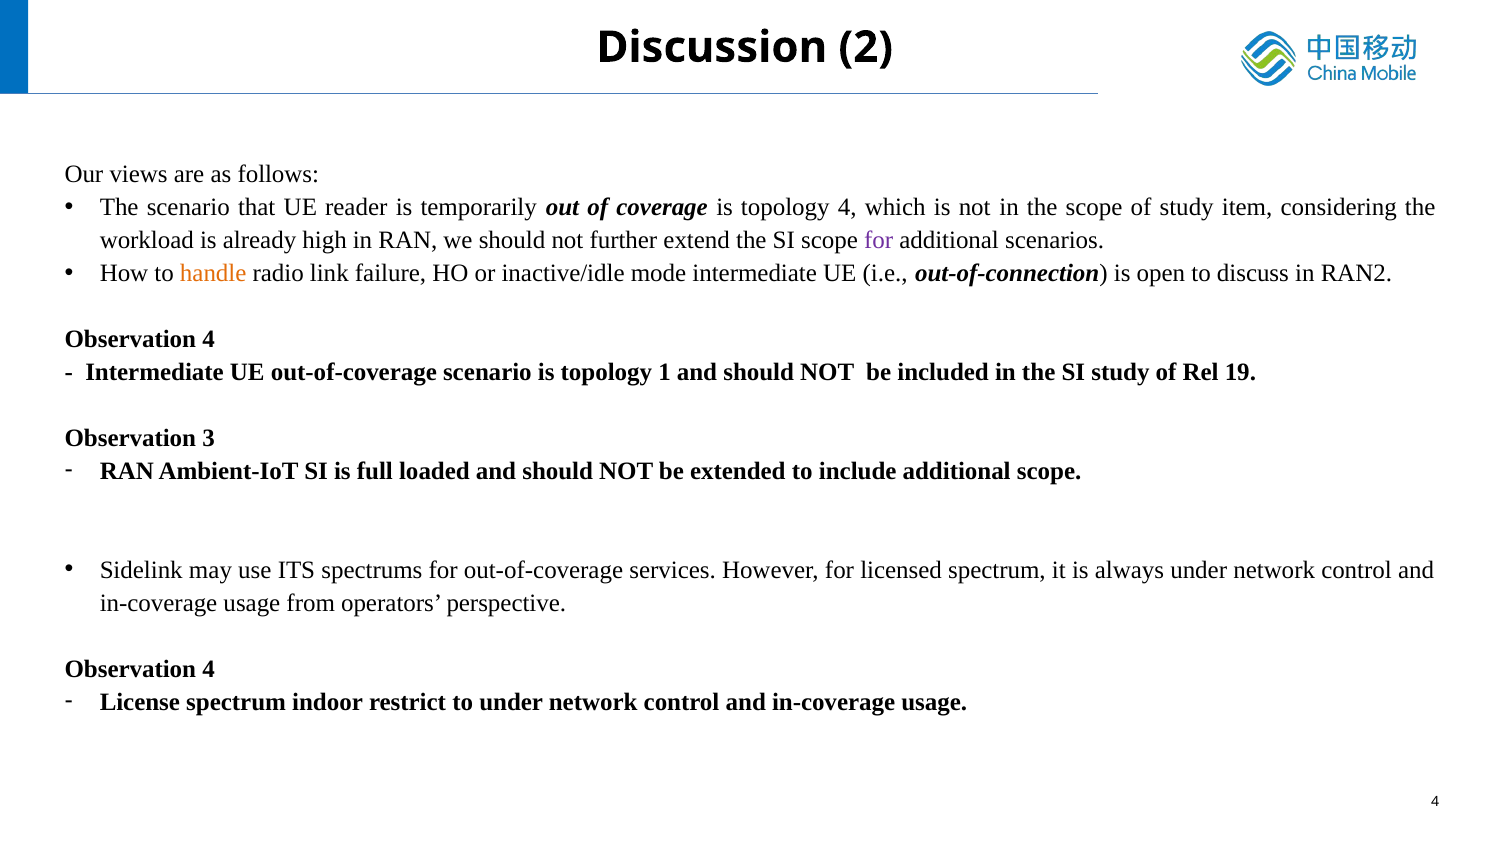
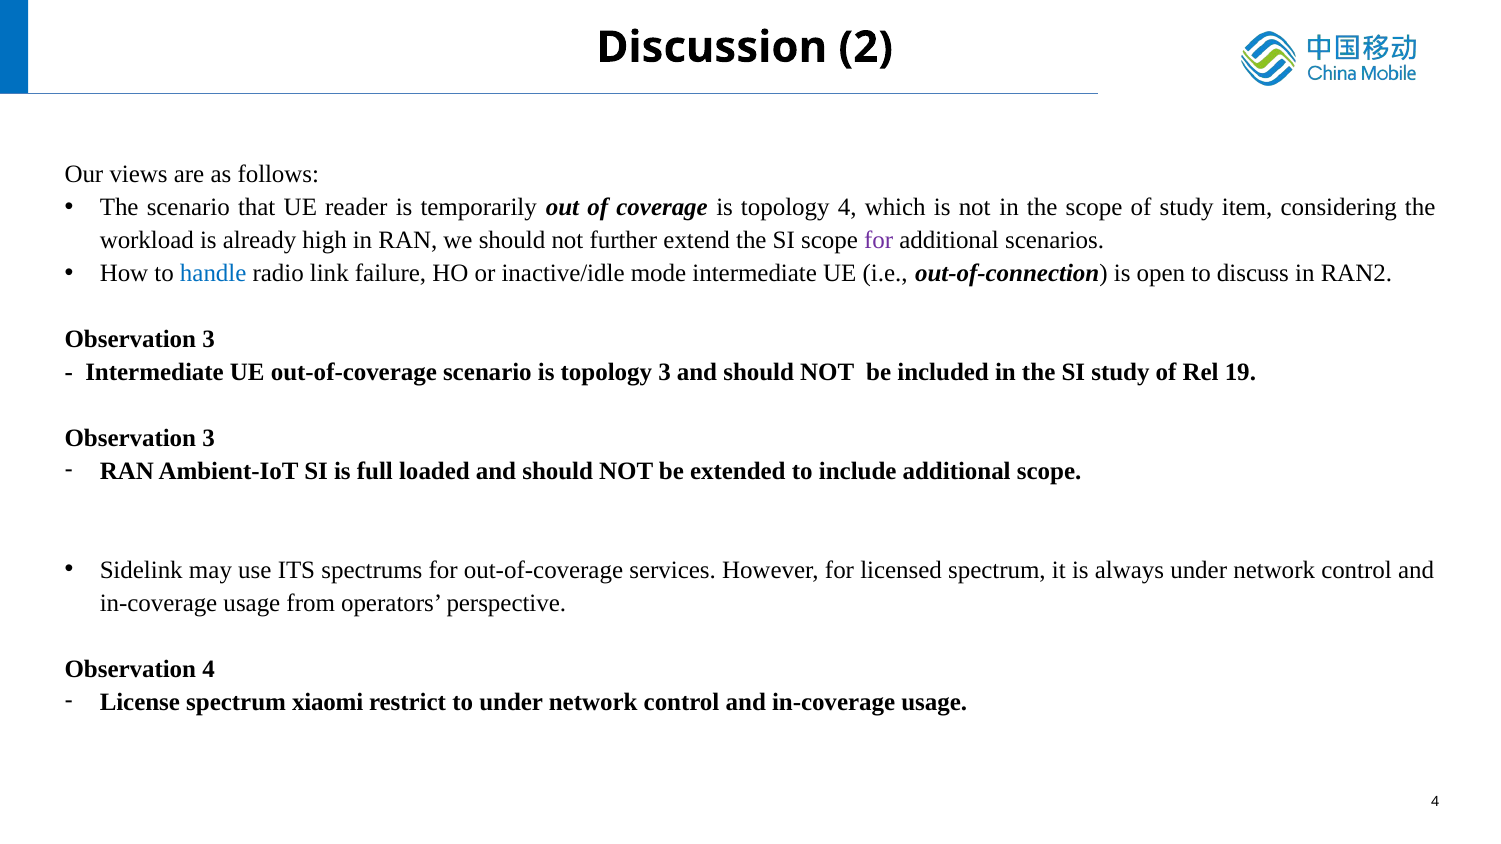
handle colour: orange -> blue
4 at (209, 339): 4 -> 3
topology 1: 1 -> 3
indoor: indoor -> xiaomi
